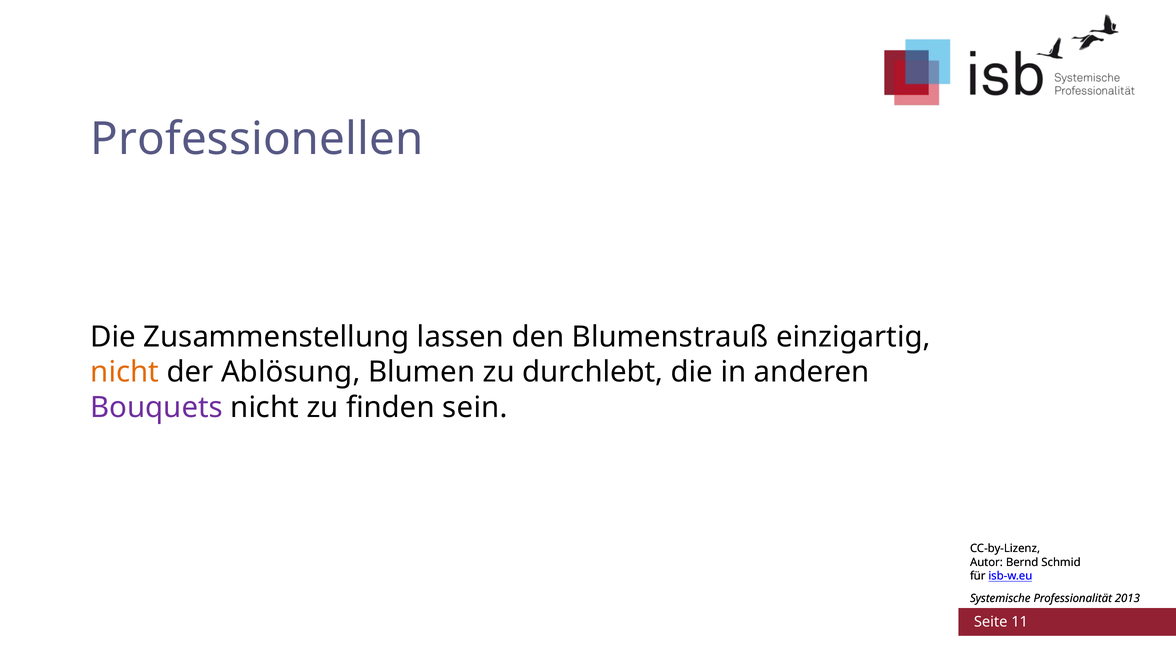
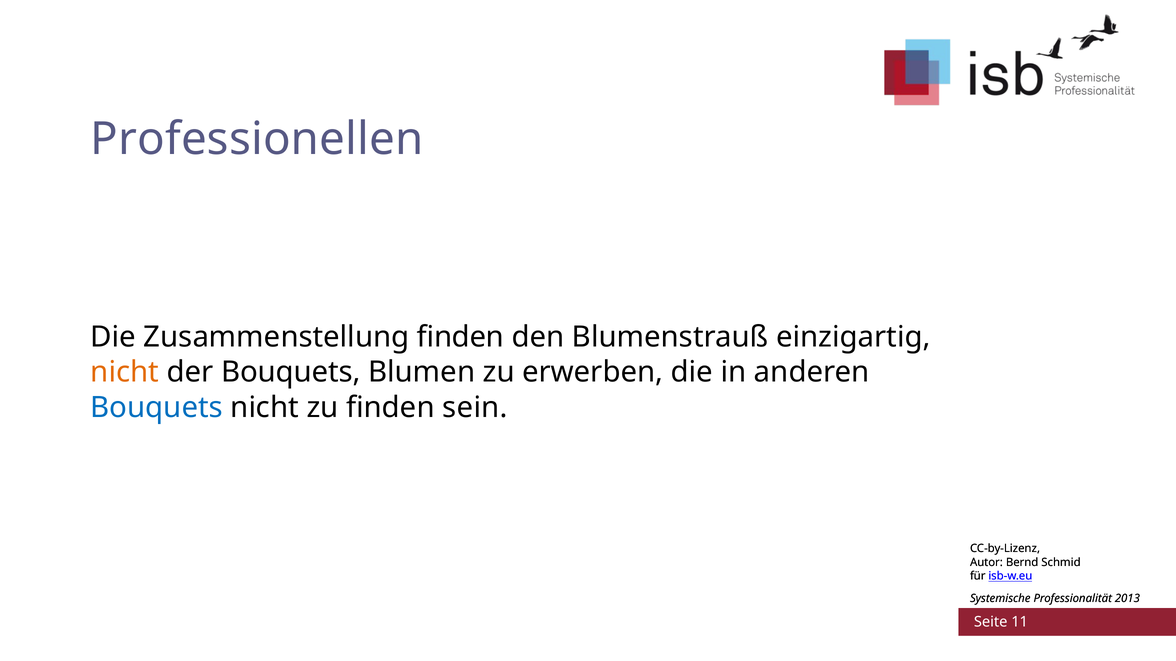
Zusammenstellung lassen: lassen -> finden
der Ablösung: Ablösung -> Bouquets
durchlebt: durchlebt -> erwerben
Bouquets at (157, 408) colour: purple -> blue
